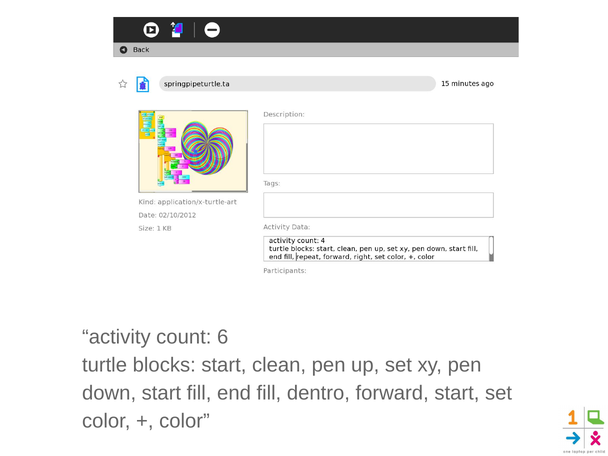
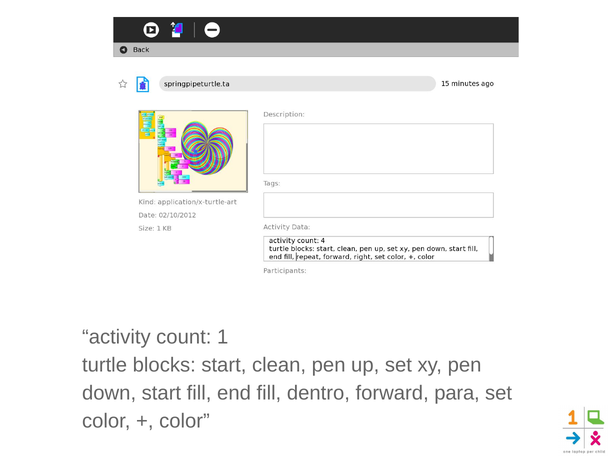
6: 6 -> 1
forward start: start -> para
